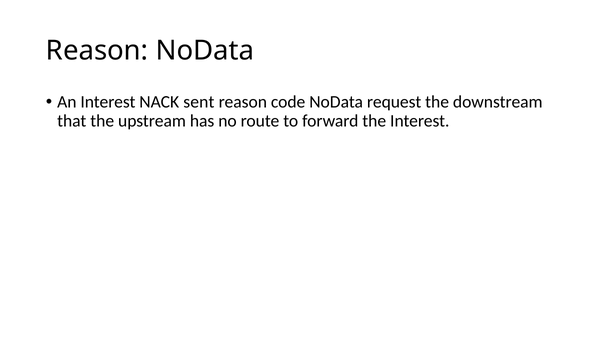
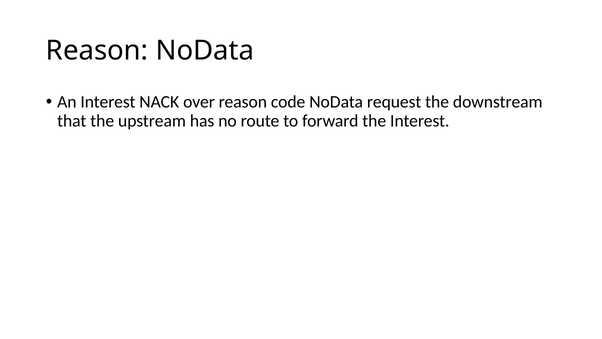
sent: sent -> over
